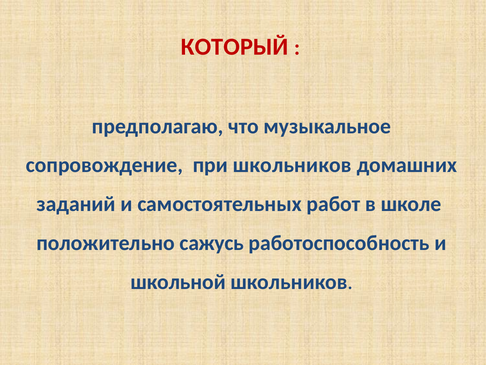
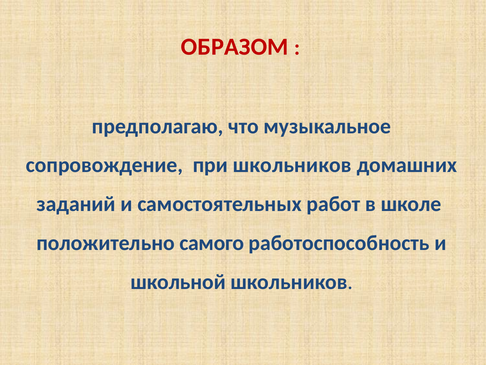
КОТОРЫЙ: КОТОРЫЙ -> ОБРАЗОМ
сажусь: сажусь -> самого
